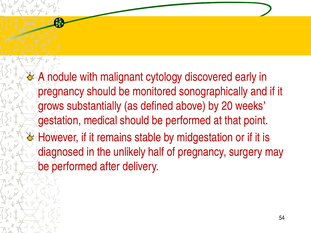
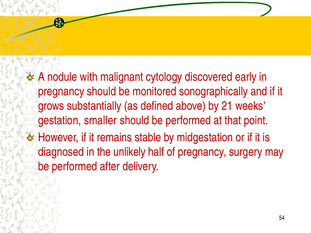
20: 20 -> 21
medical: medical -> smaller
